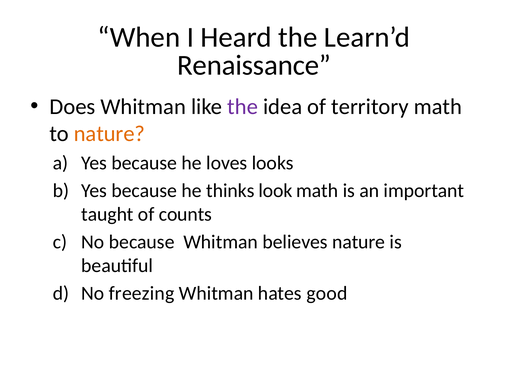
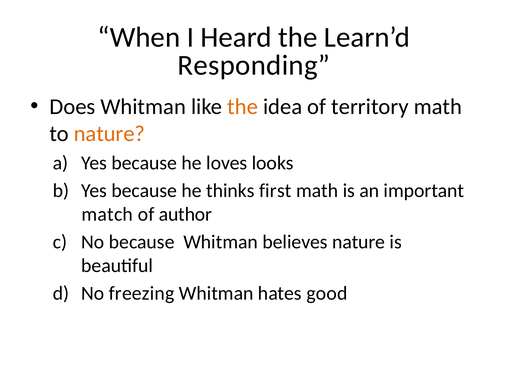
Renaissance: Renaissance -> Responding
the at (243, 107) colour: purple -> orange
look: look -> first
taught: taught -> match
counts: counts -> author
